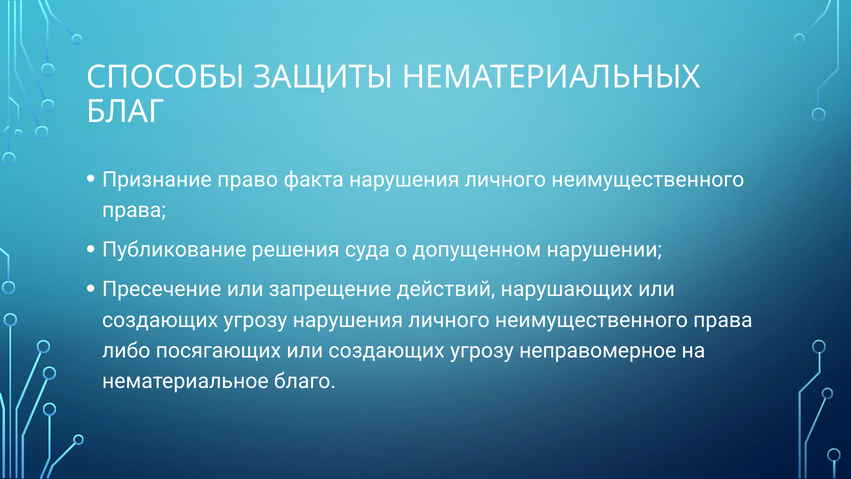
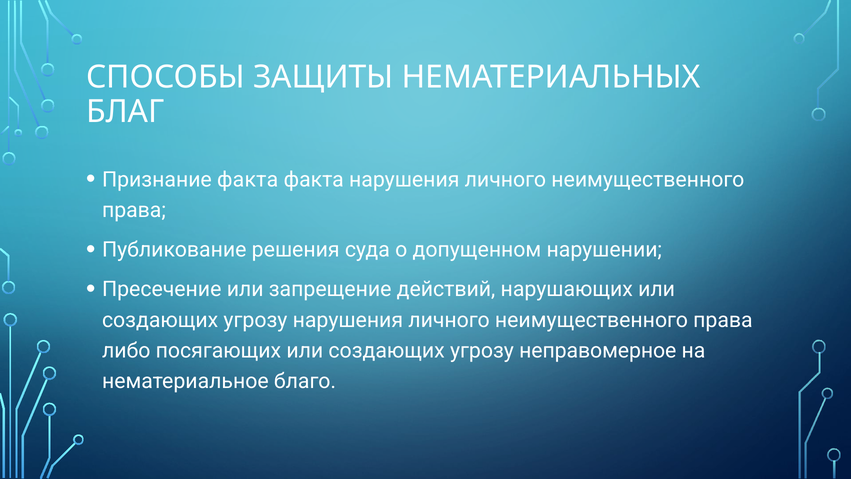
Признание право: право -> факта
